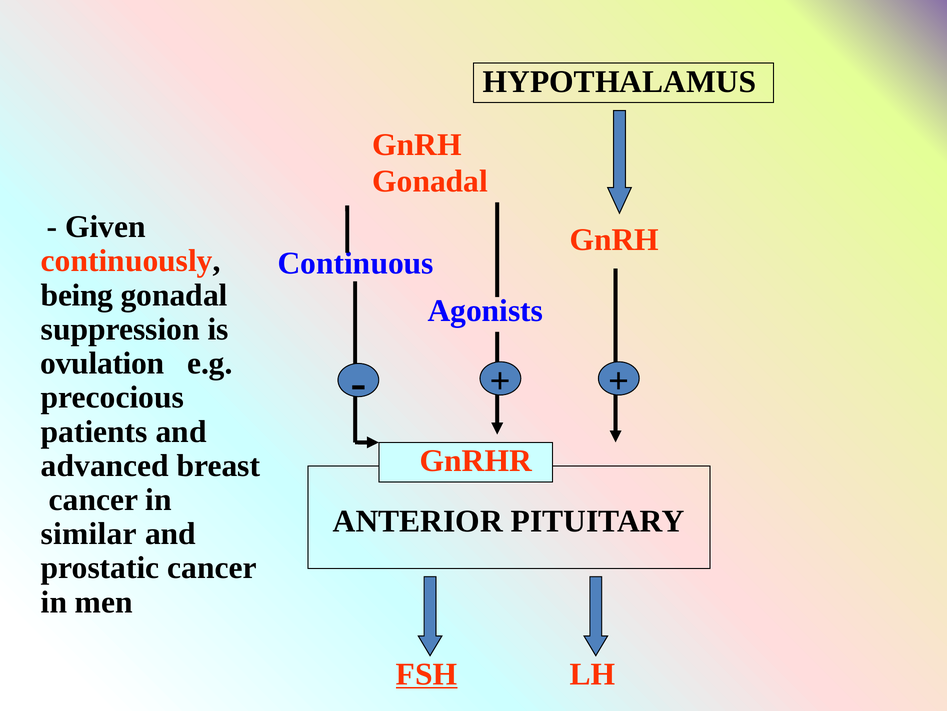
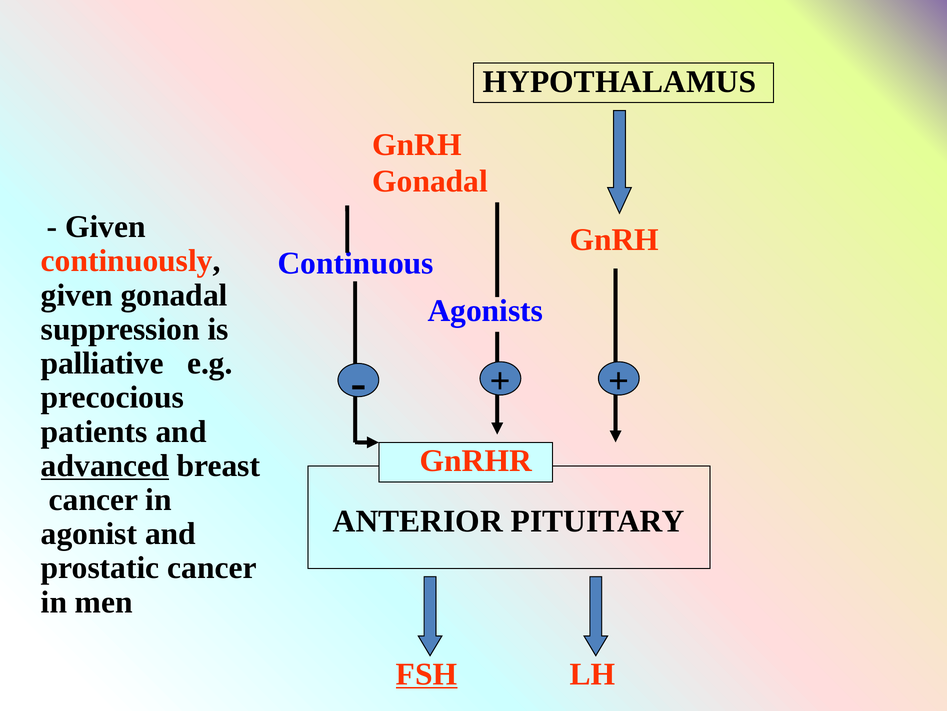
being at (77, 295): being -> given
ovulation: ovulation -> palliative
advanced underline: none -> present
similar: similar -> agonist
